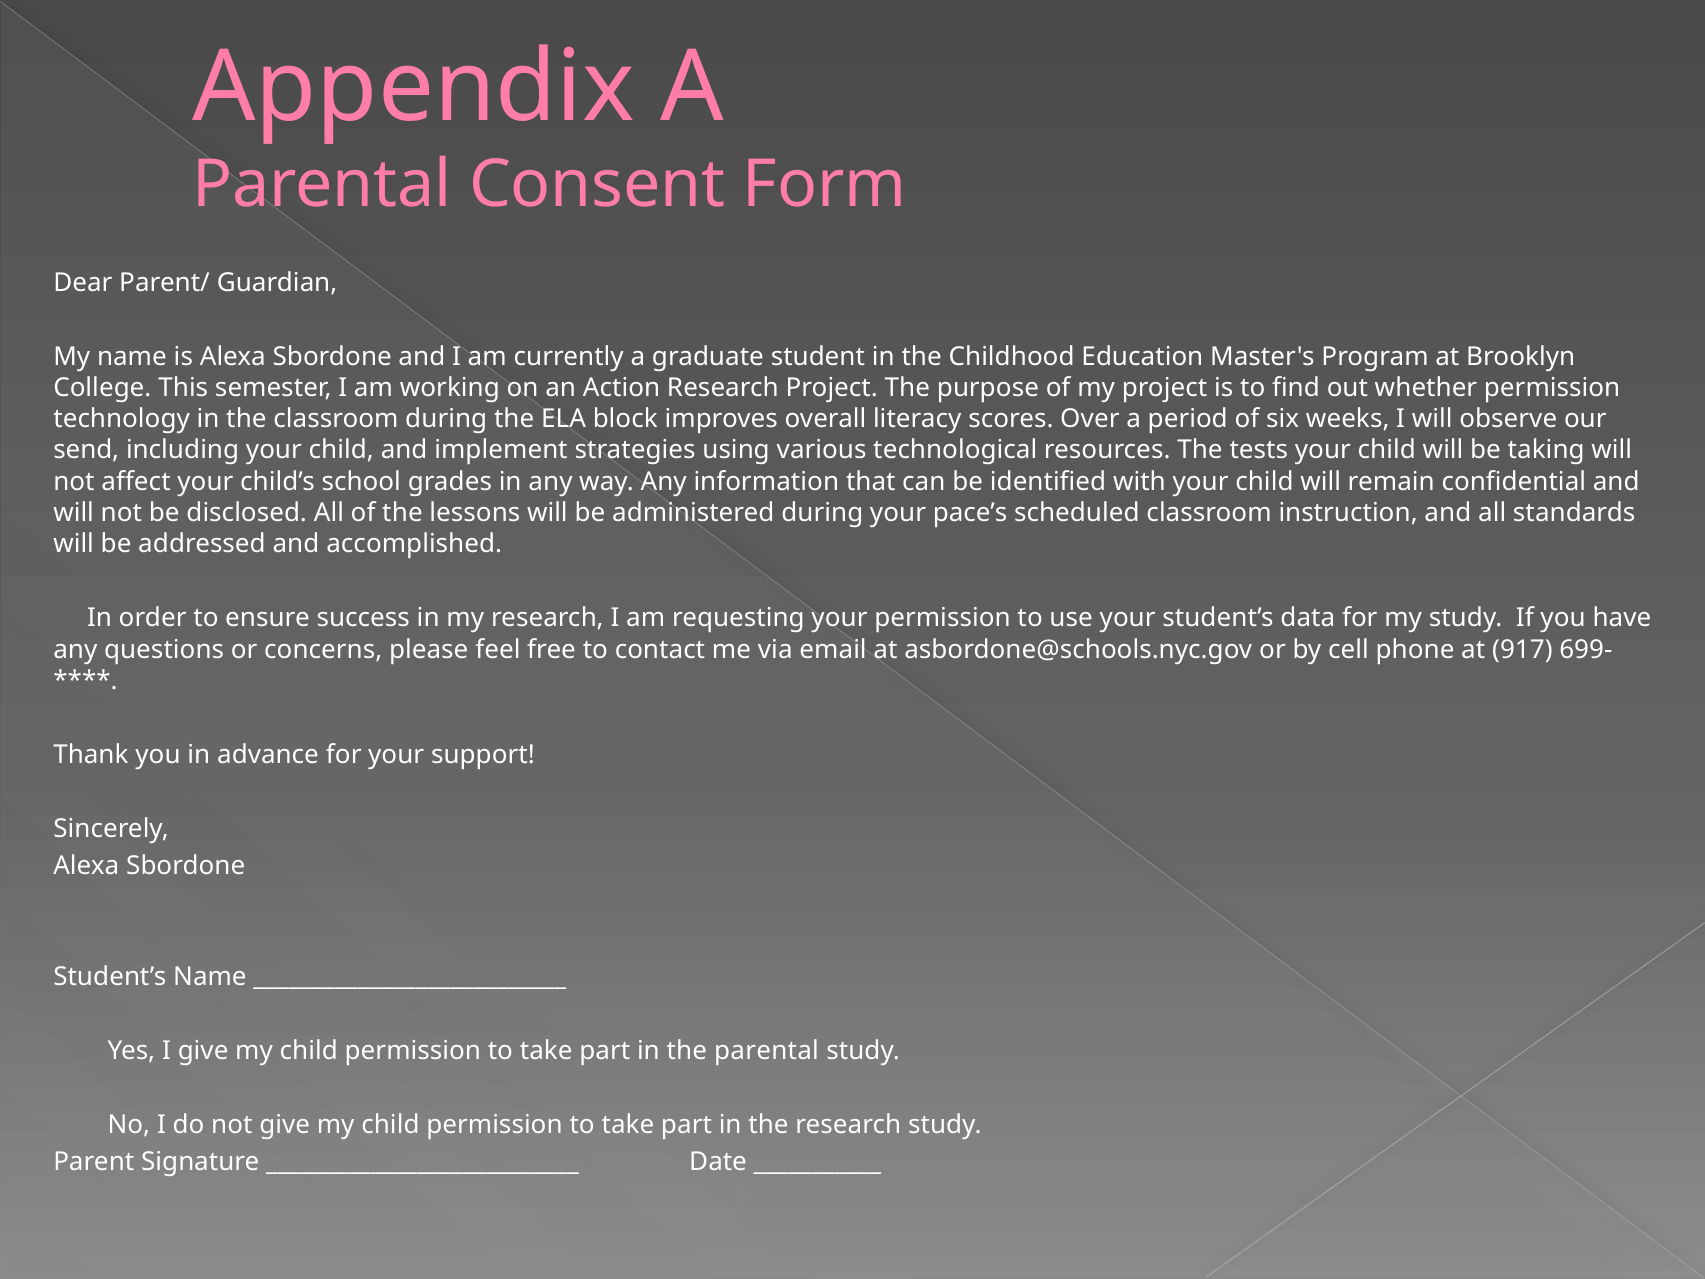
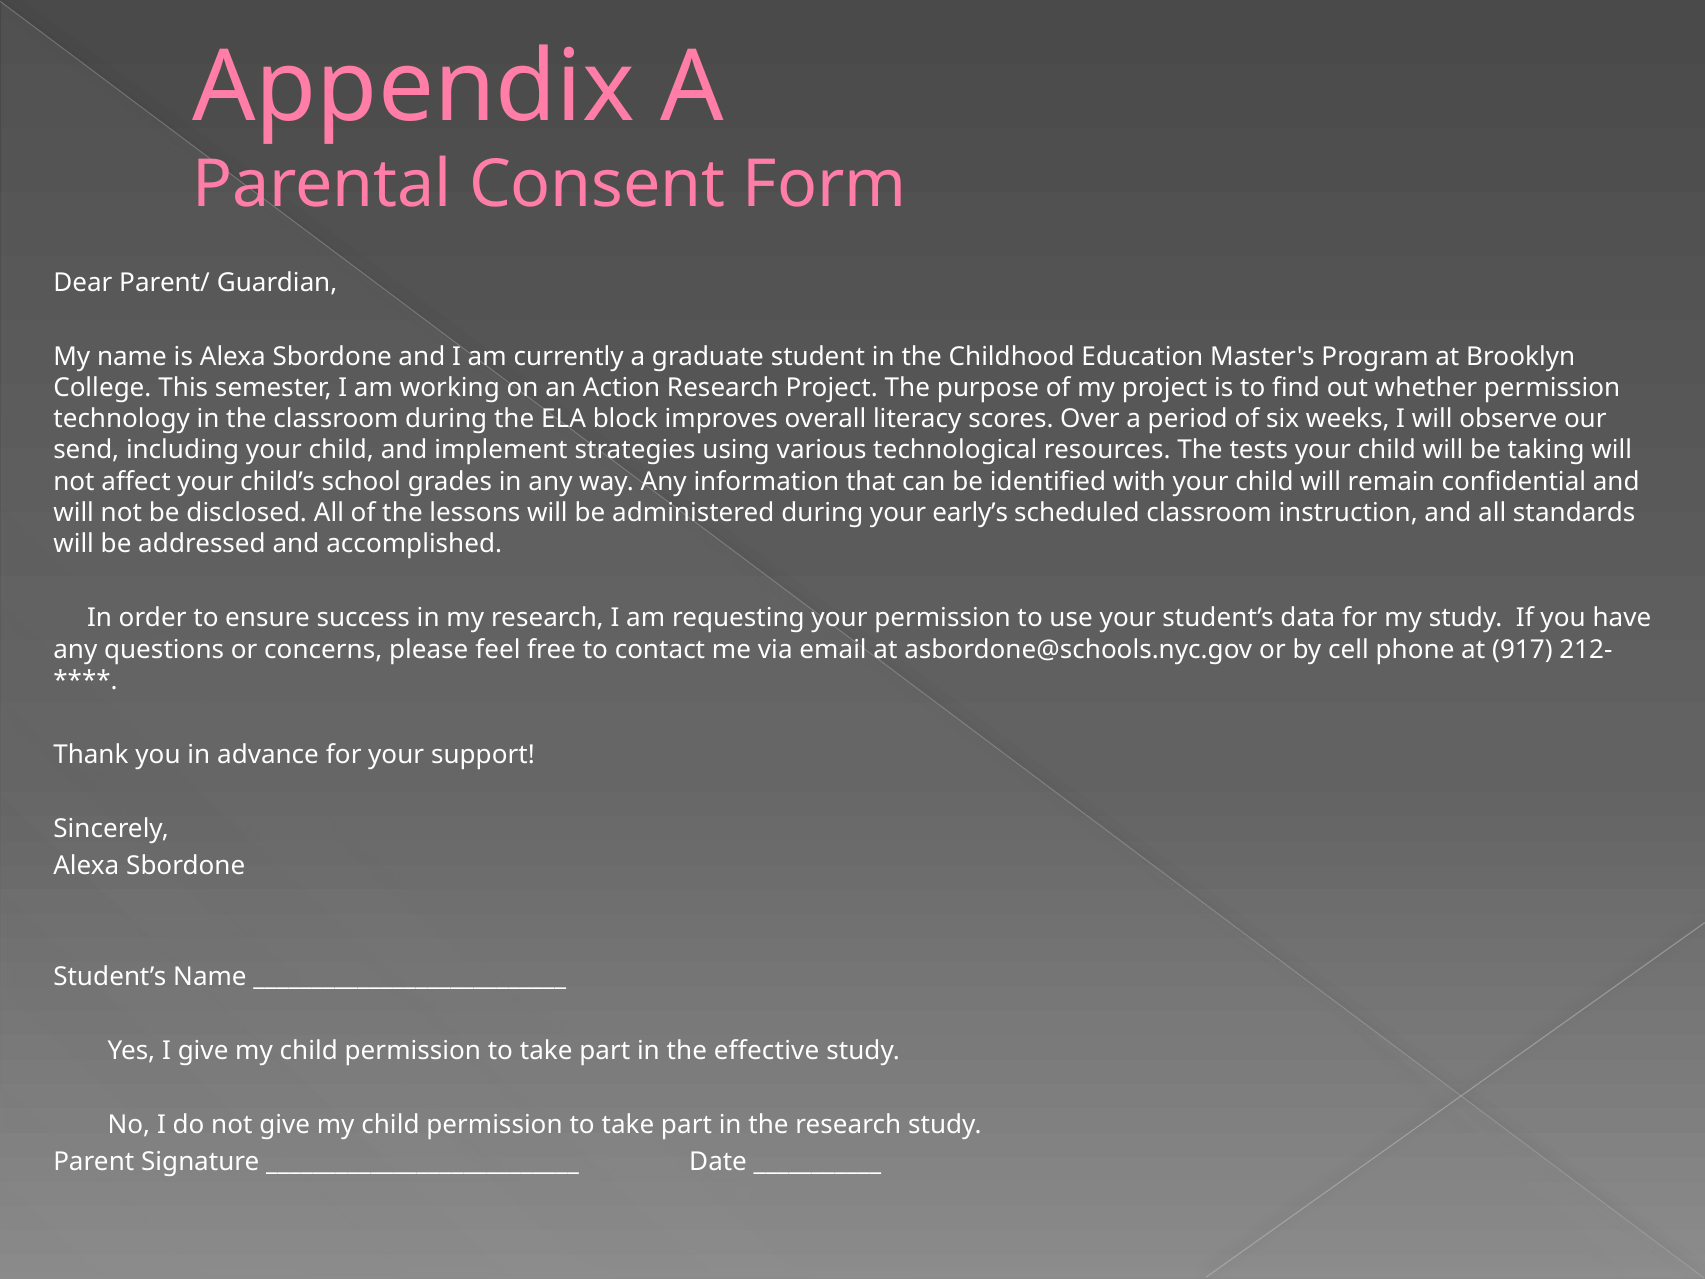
pace’s: pace’s -> early’s
699-: 699- -> 212-
the parental: parental -> effective
